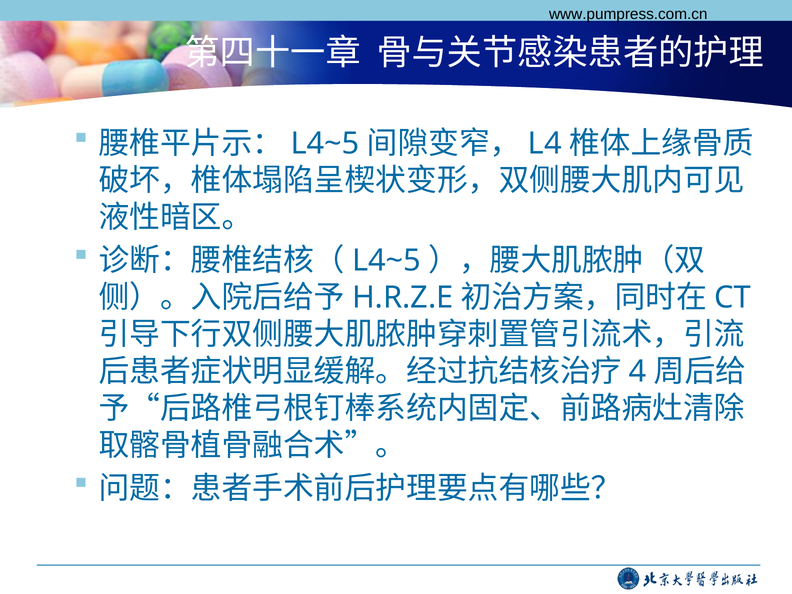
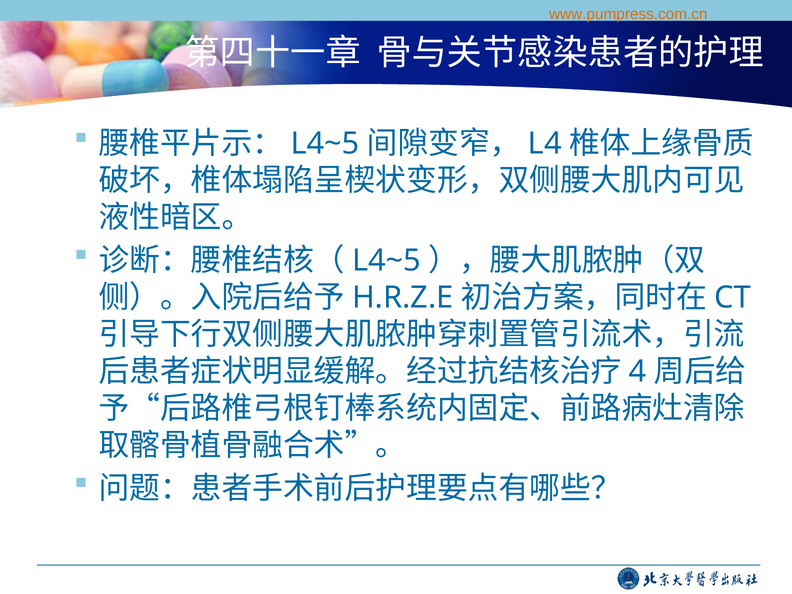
www.pumpress.com.cn colour: black -> orange
